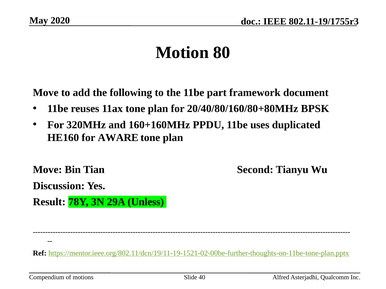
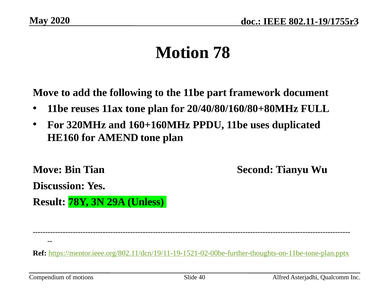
80: 80 -> 78
BPSK: BPSK -> FULL
AWARE: AWARE -> AMEND
